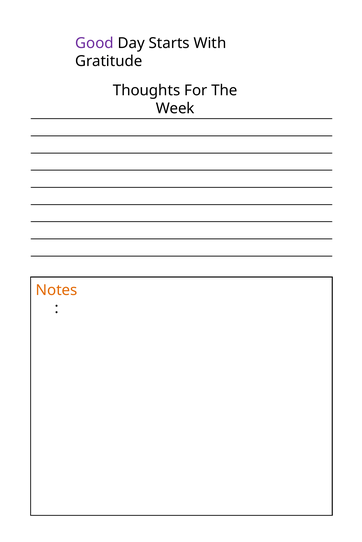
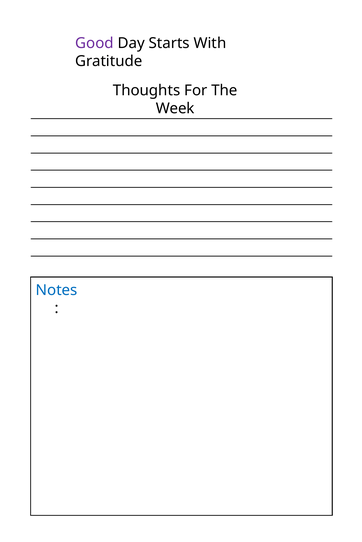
Notes colour: orange -> blue
